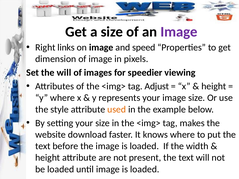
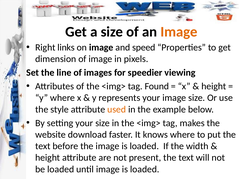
Image at (179, 32) colour: purple -> orange
the will: will -> line
Adjust: Adjust -> Found
